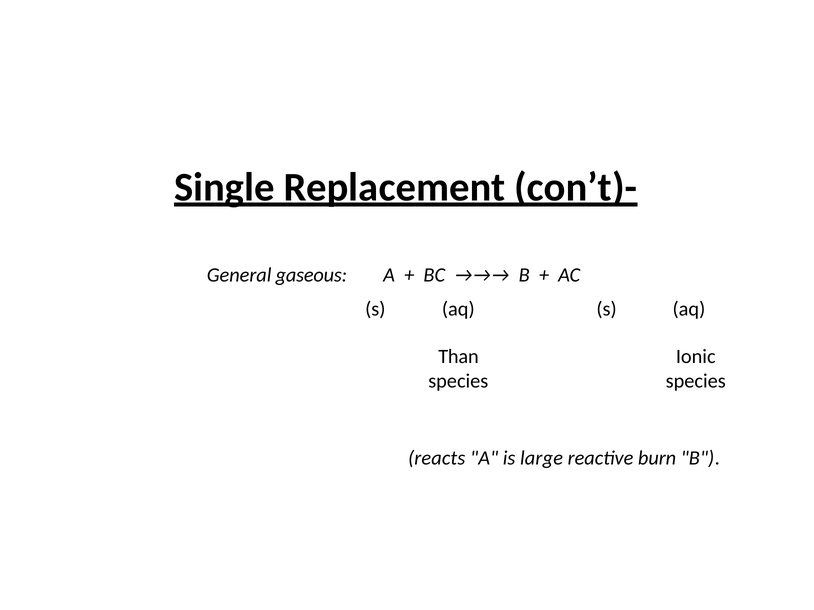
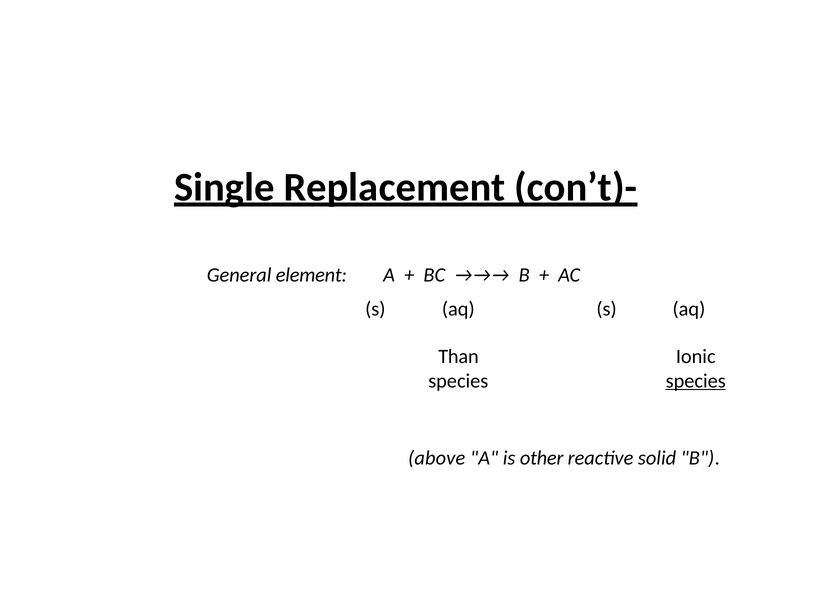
gaseous: gaseous -> element
species at (696, 381) underline: none -> present
reacts: reacts -> above
large: large -> other
burn: burn -> solid
